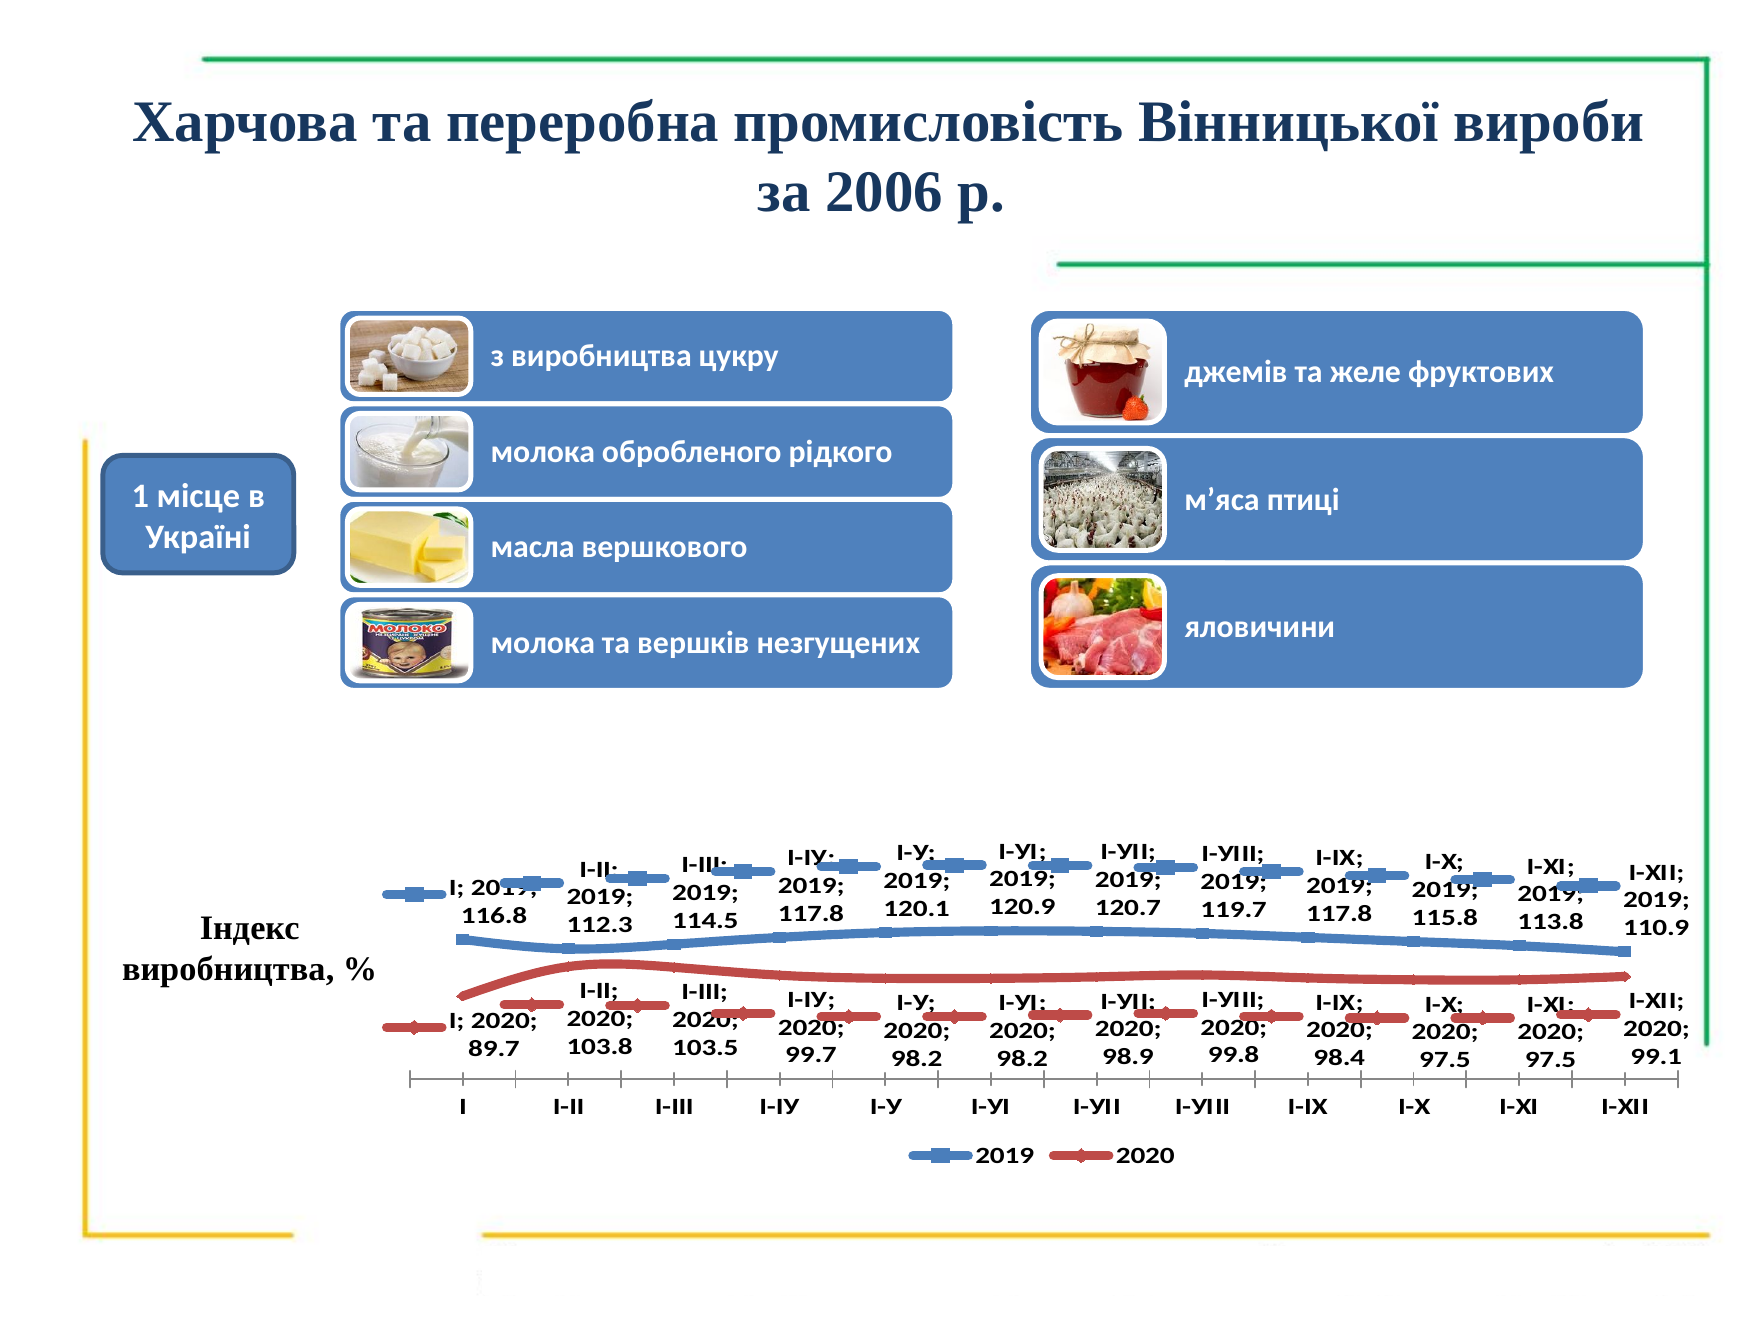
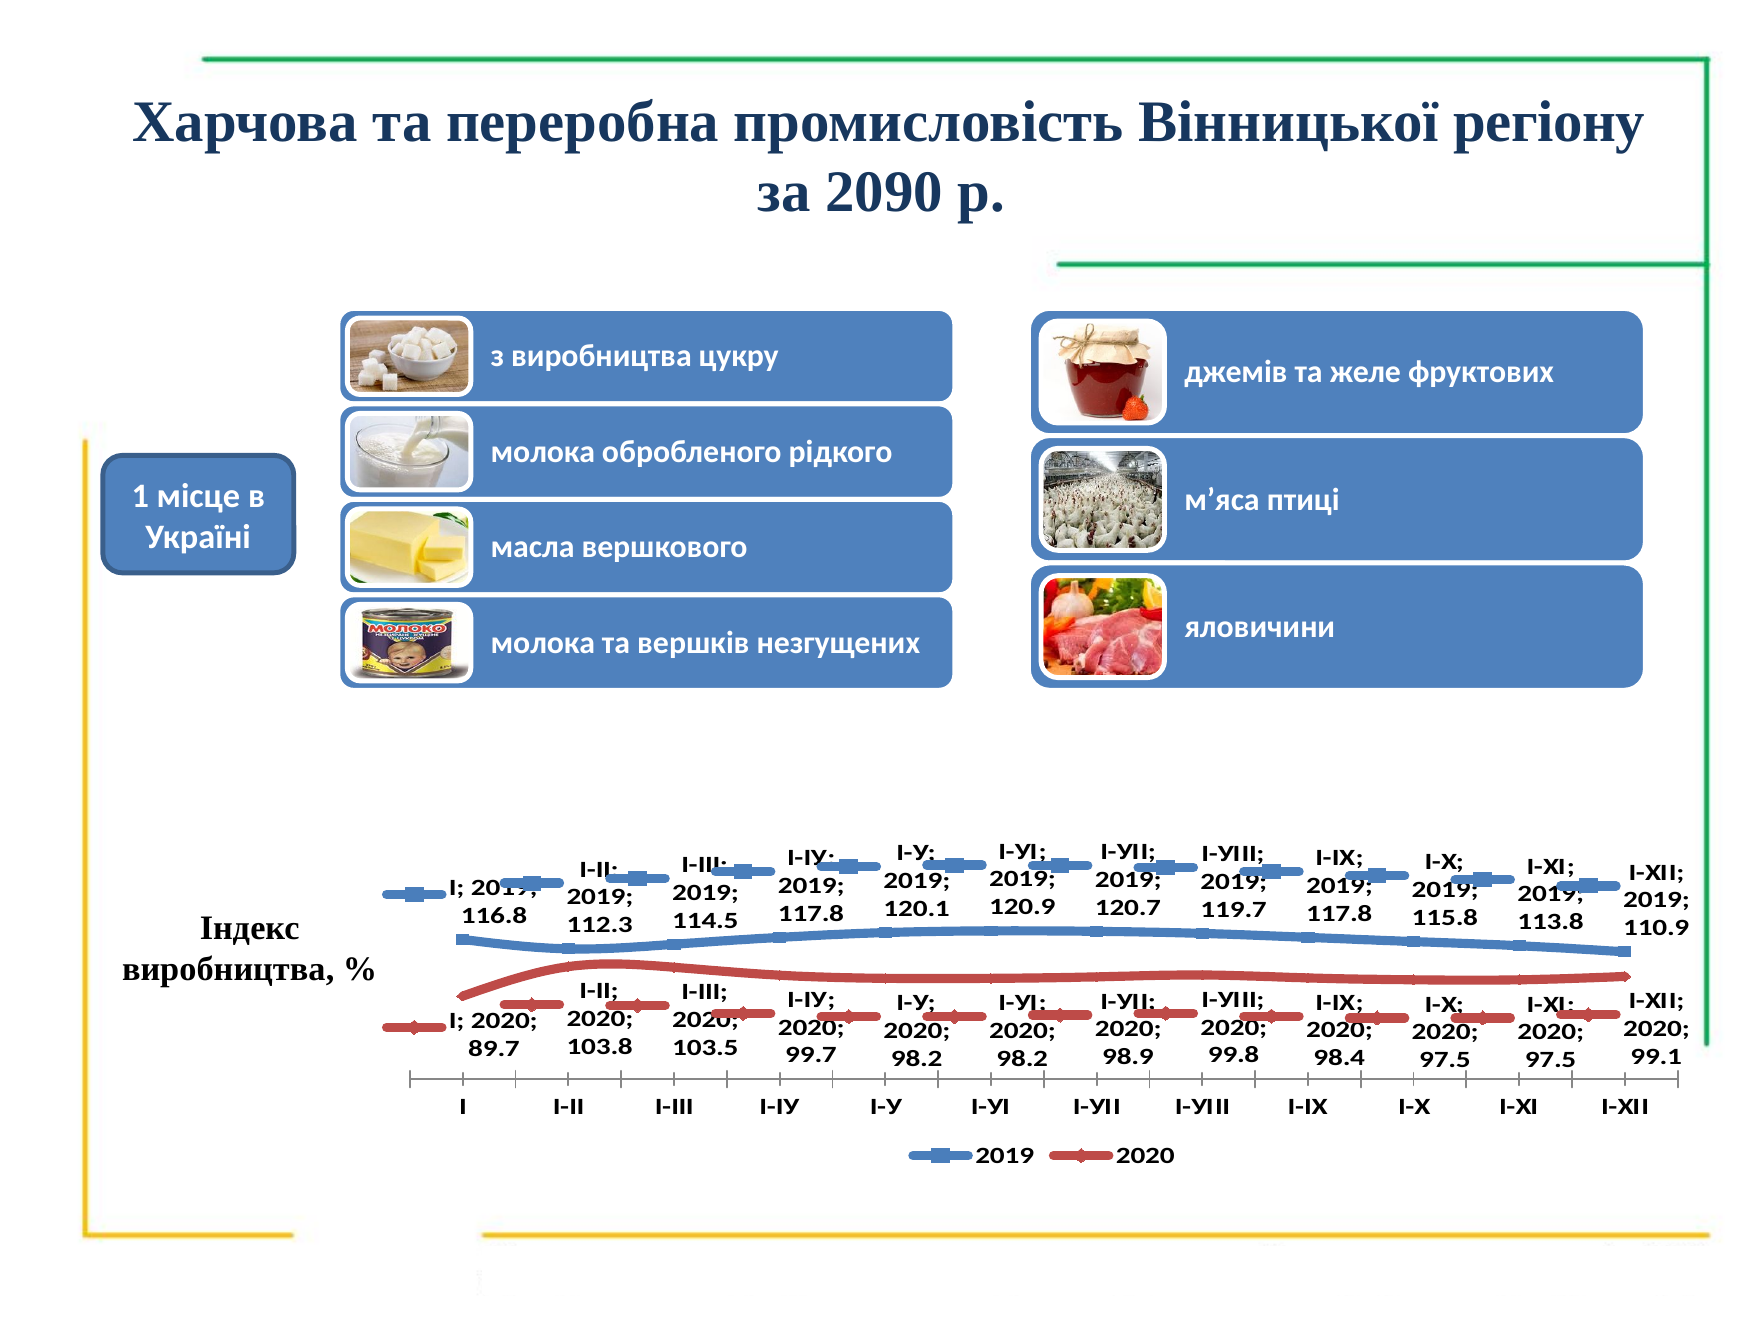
вироби: вироби -> регіону
2006: 2006 -> 2090
